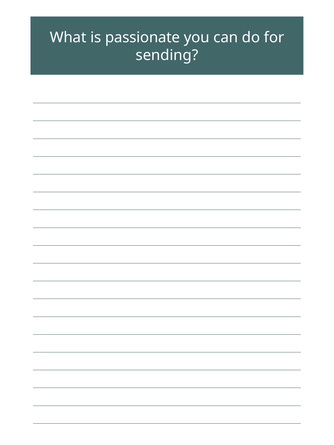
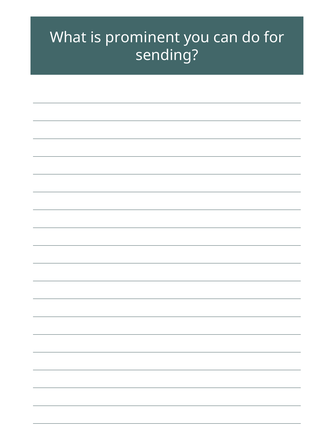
passionate: passionate -> prominent
